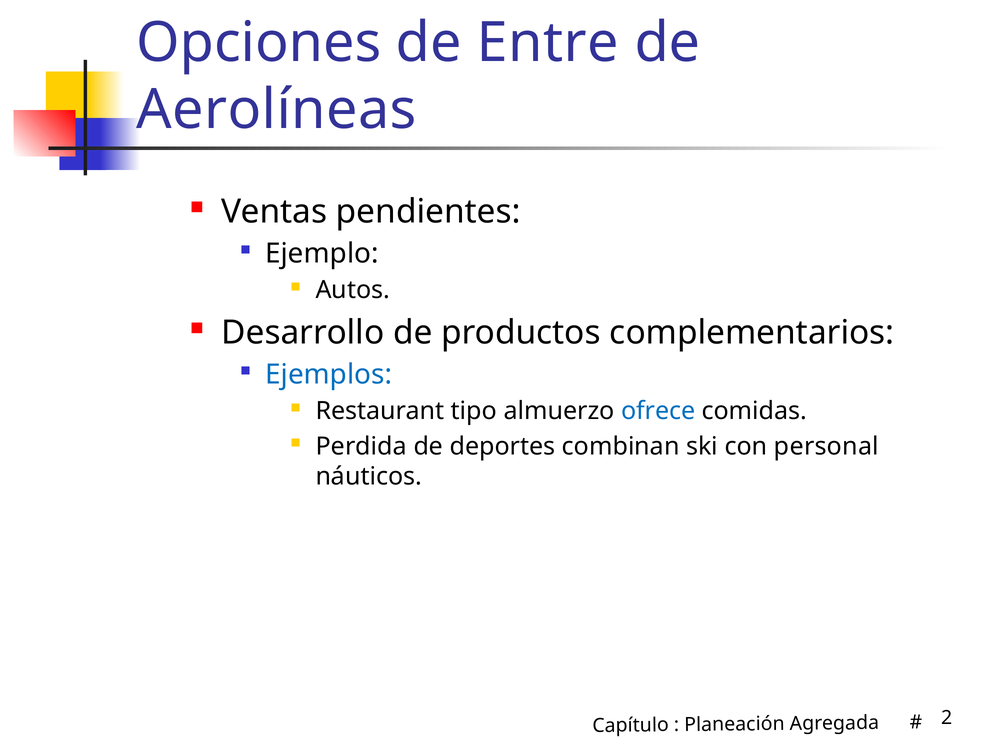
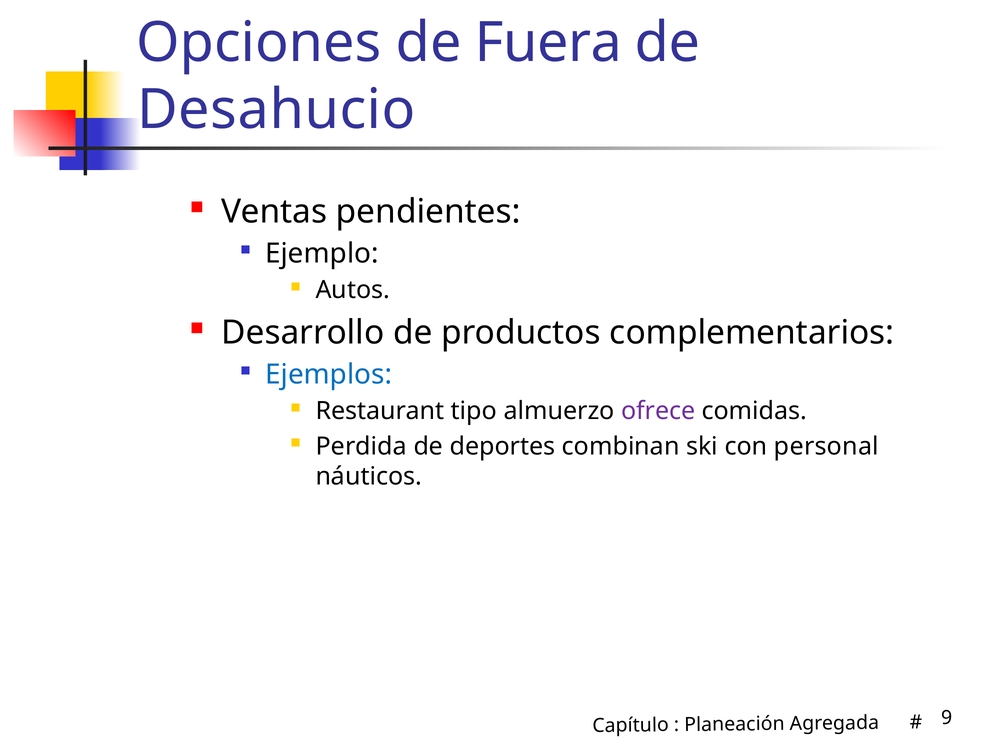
Entre: Entre -> Fuera
Aerolíneas: Aerolíneas -> Desahucio
ofrece colour: blue -> purple
2: 2 -> 9
